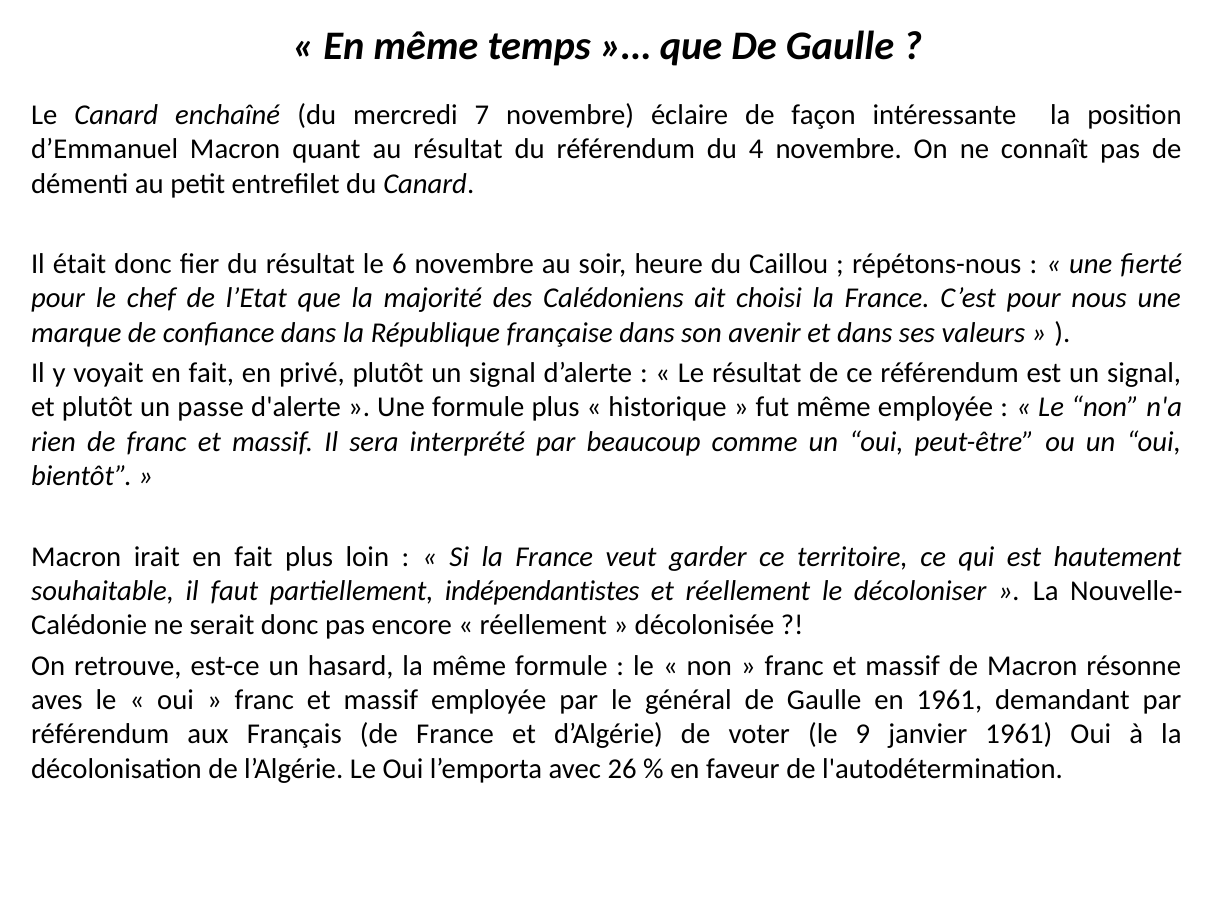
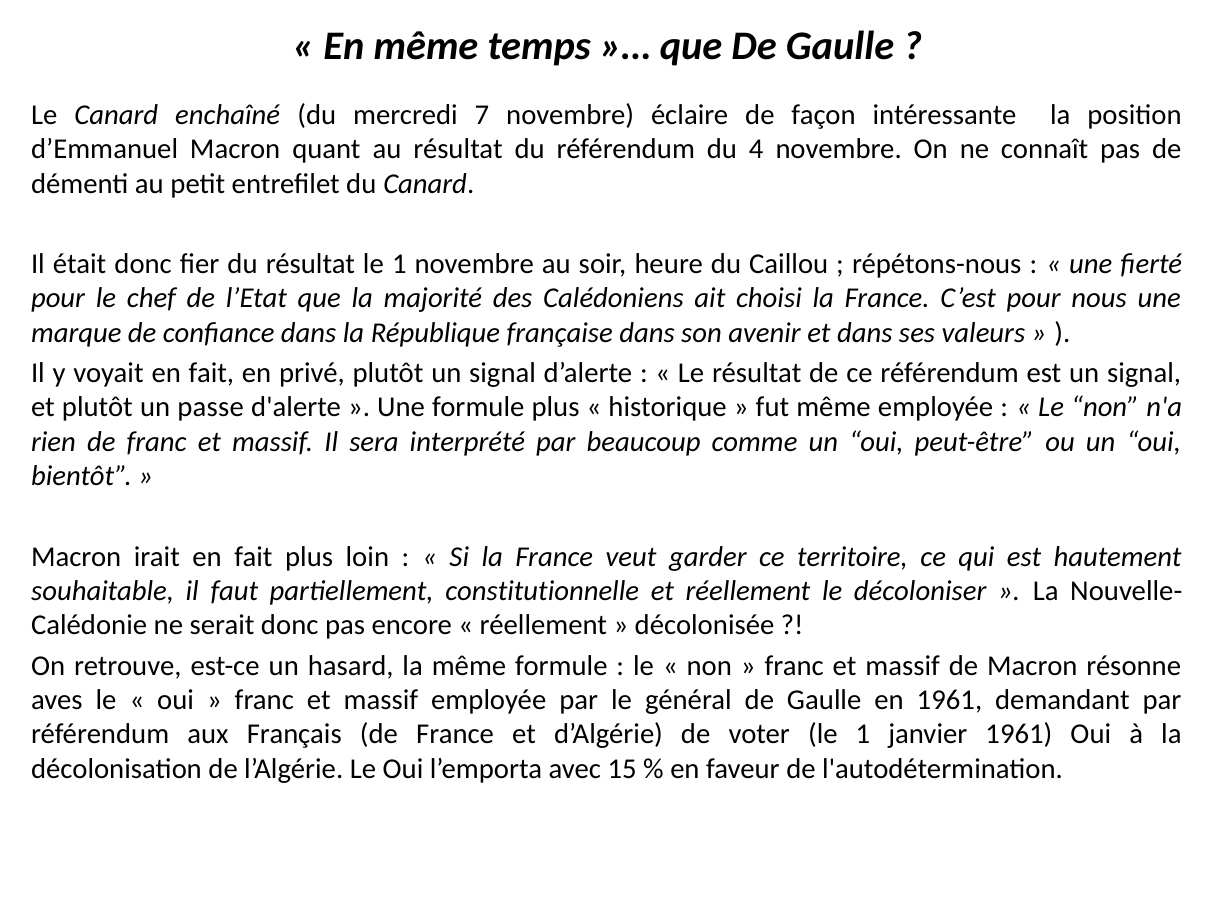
résultat le 6: 6 -> 1
indépendantistes: indépendantistes -> constitutionnelle
voter le 9: 9 -> 1
26: 26 -> 15
